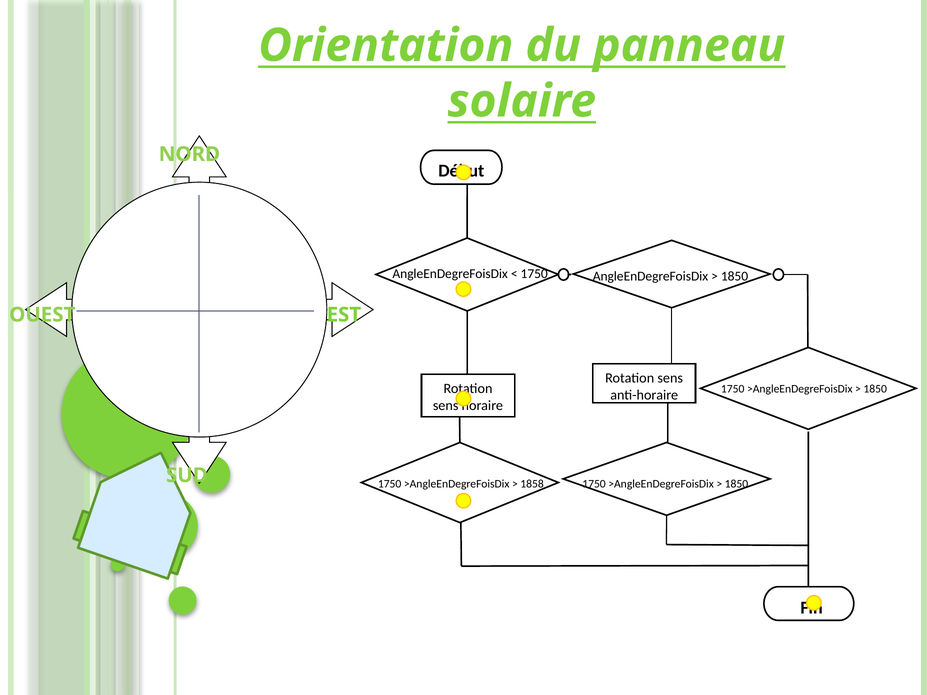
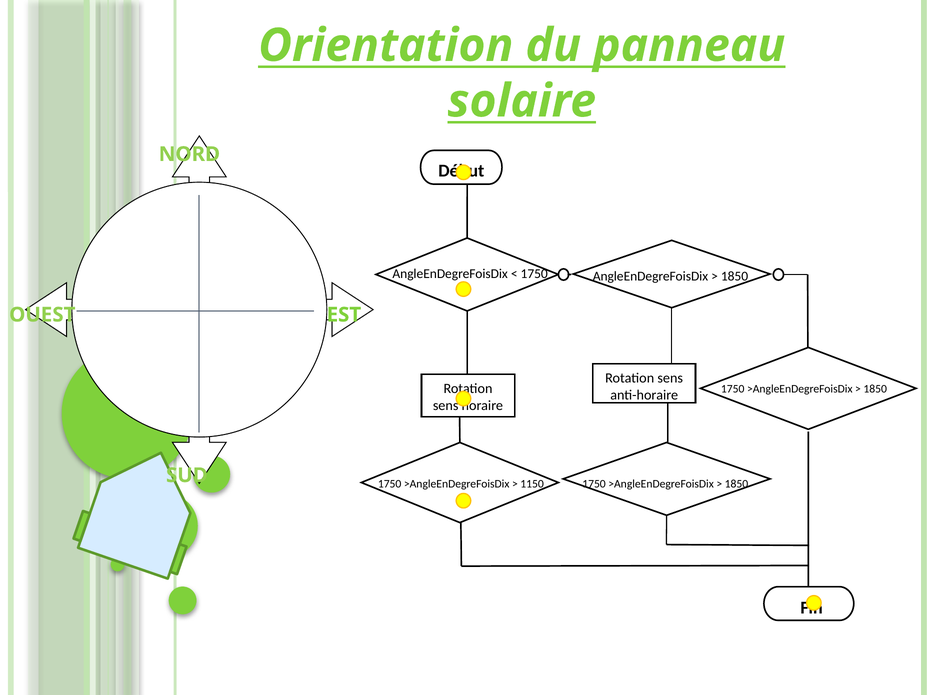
1858: 1858 -> 1150
